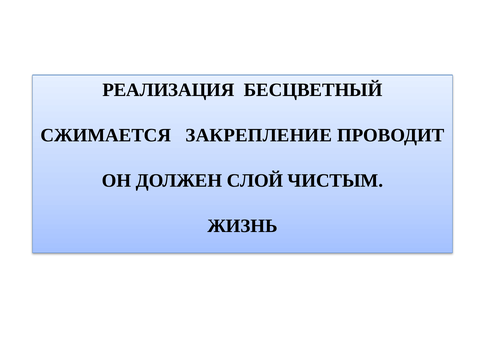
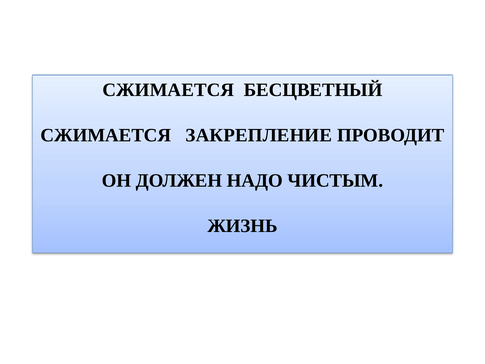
РЕАЛИЗАЦИЯ at (168, 90): РЕАЛИЗАЦИЯ -> СЖИМАЕТСЯ
СЛОЙ: СЛОЙ -> НАДО
